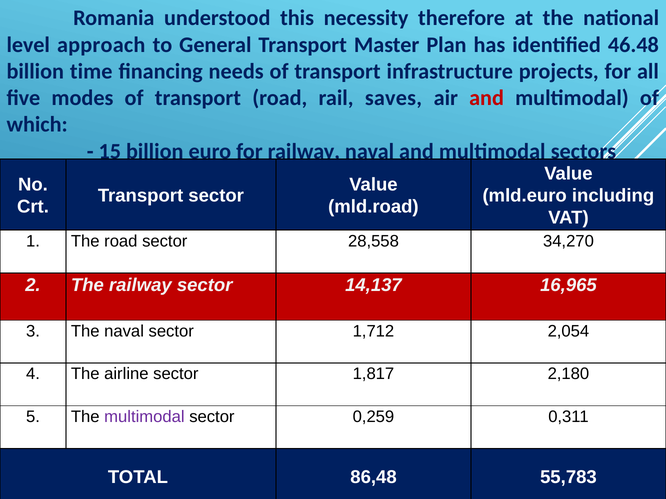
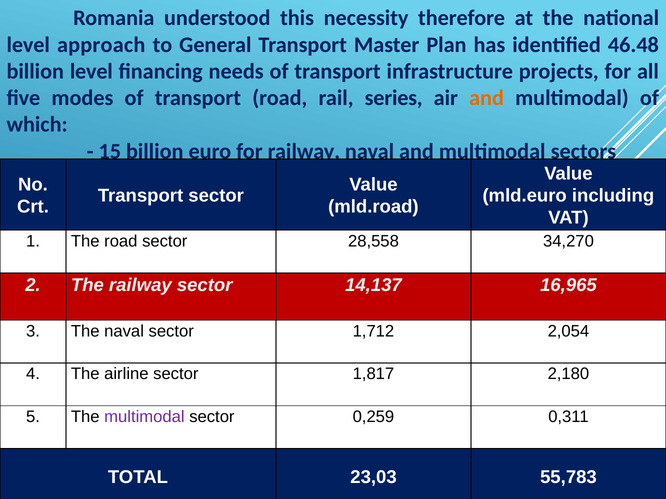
billion time: time -> level
saves: saves -> series
and at (487, 98) colour: red -> orange
86,48: 86,48 -> 23,03
